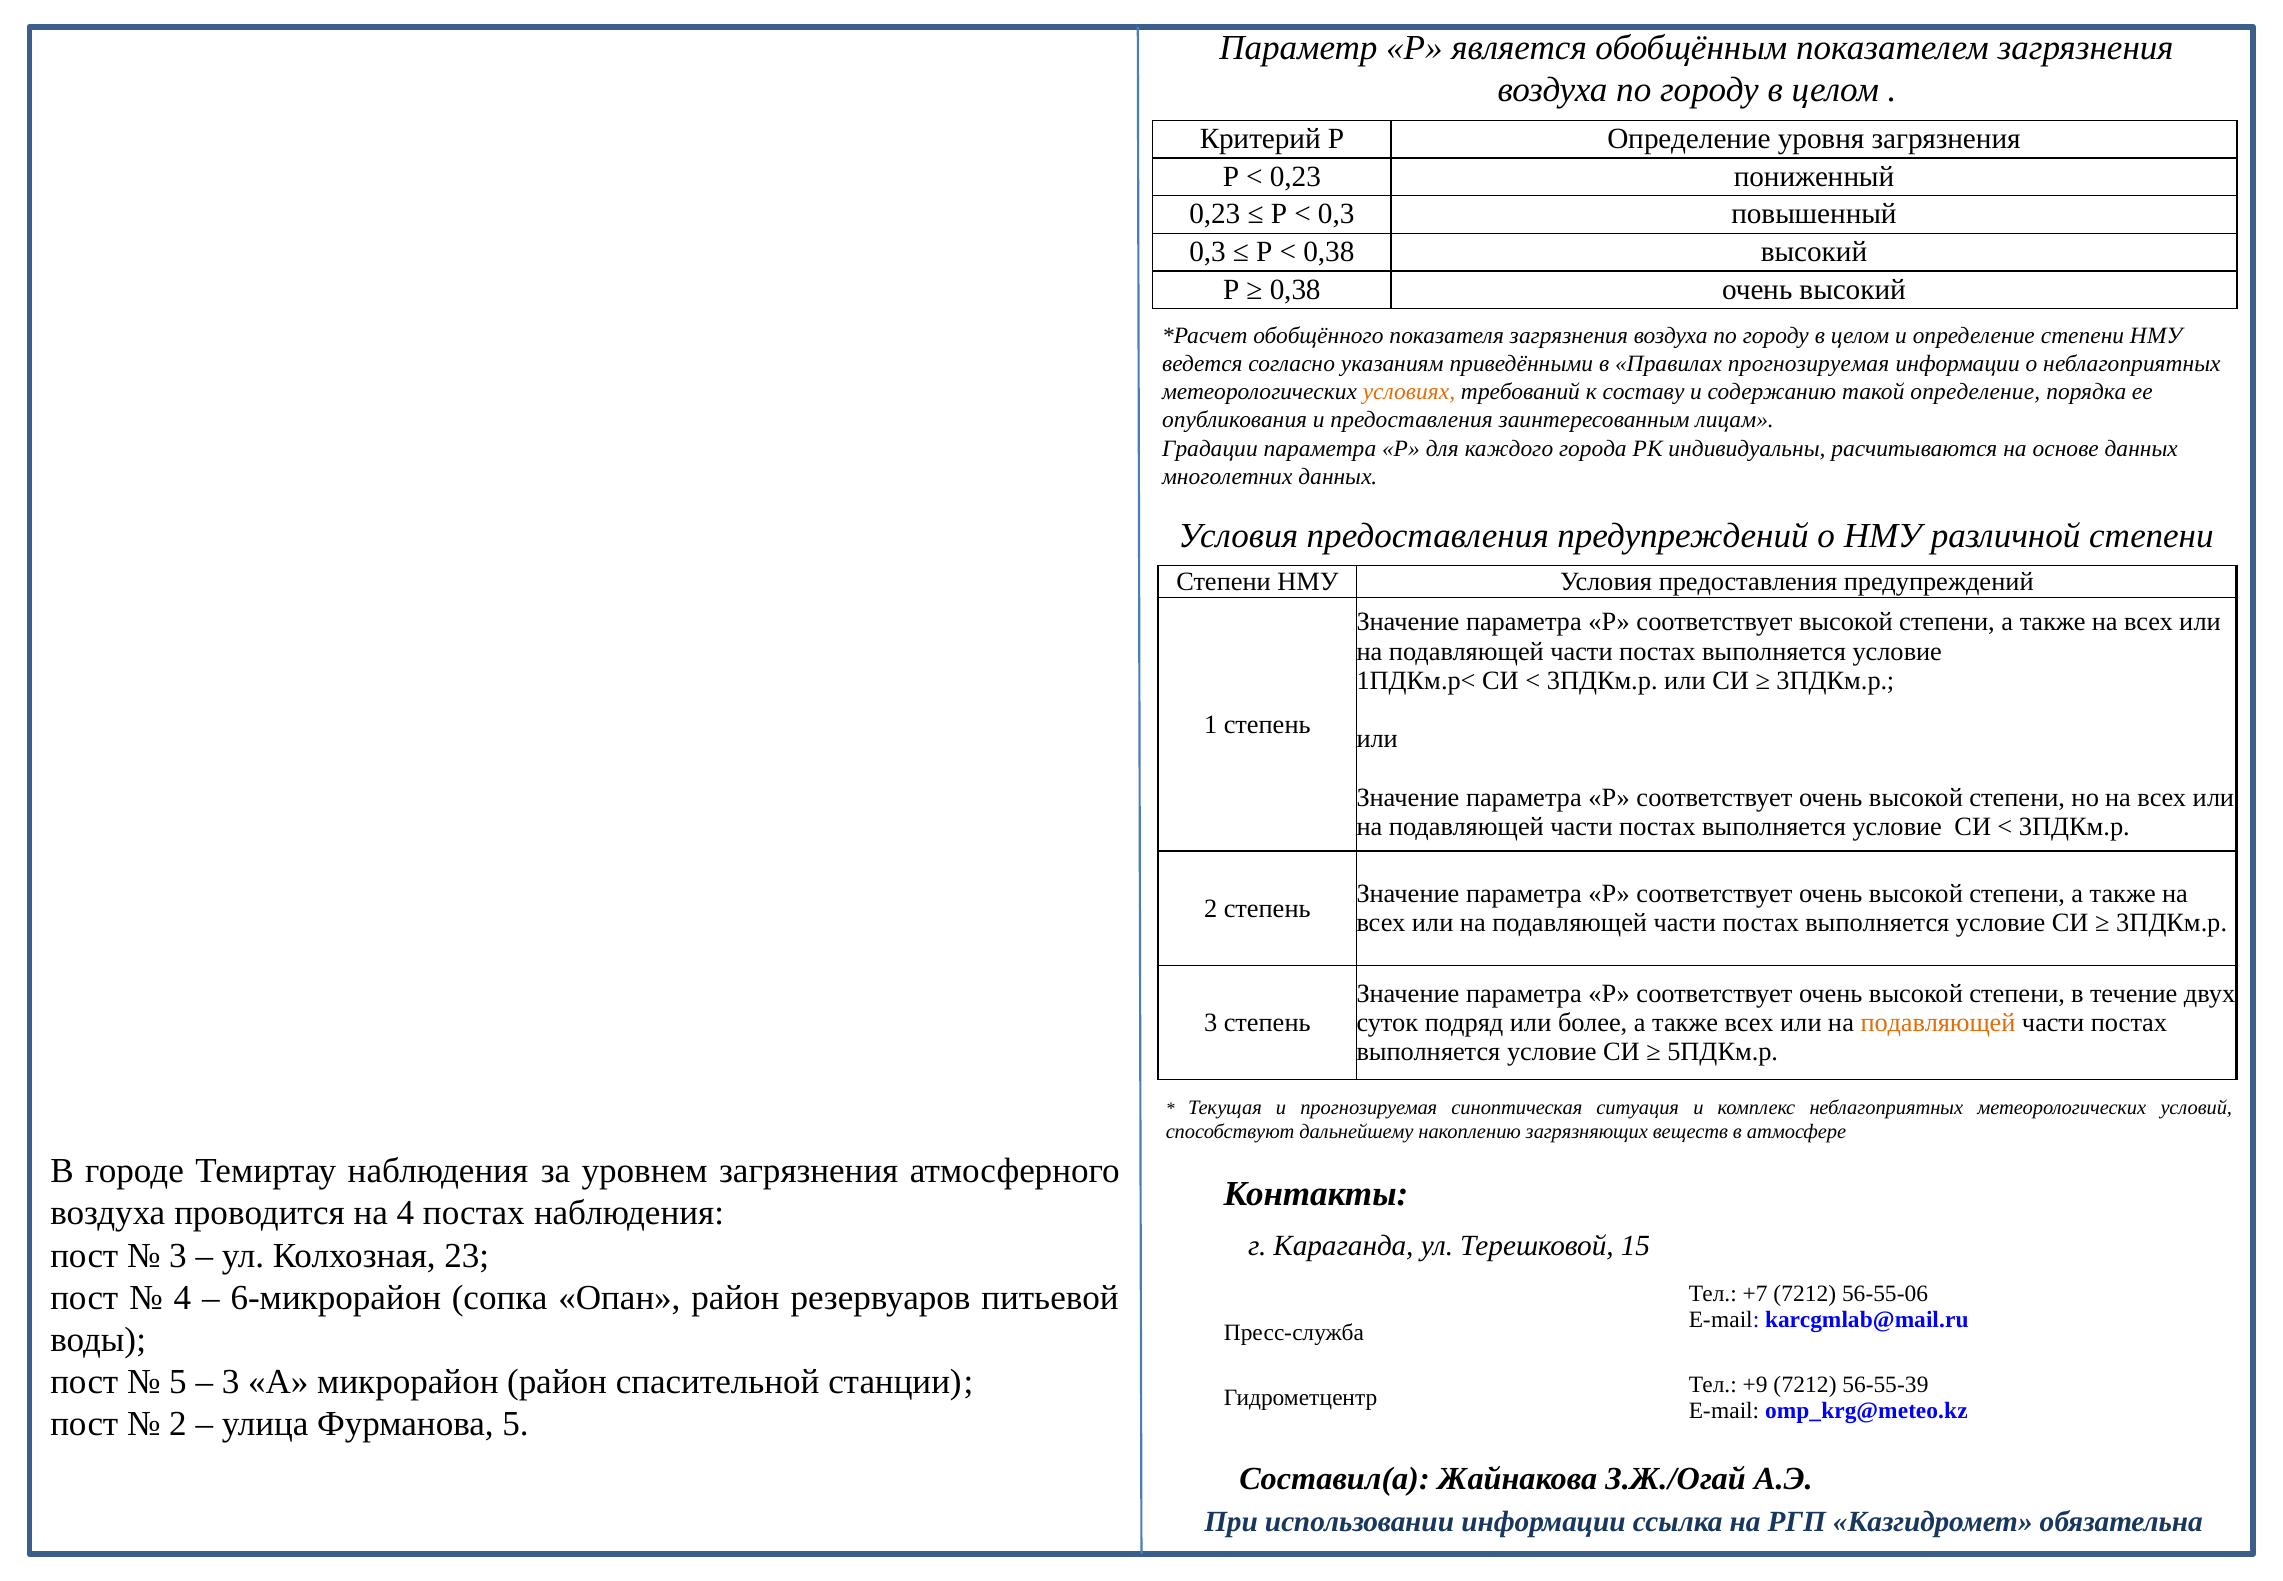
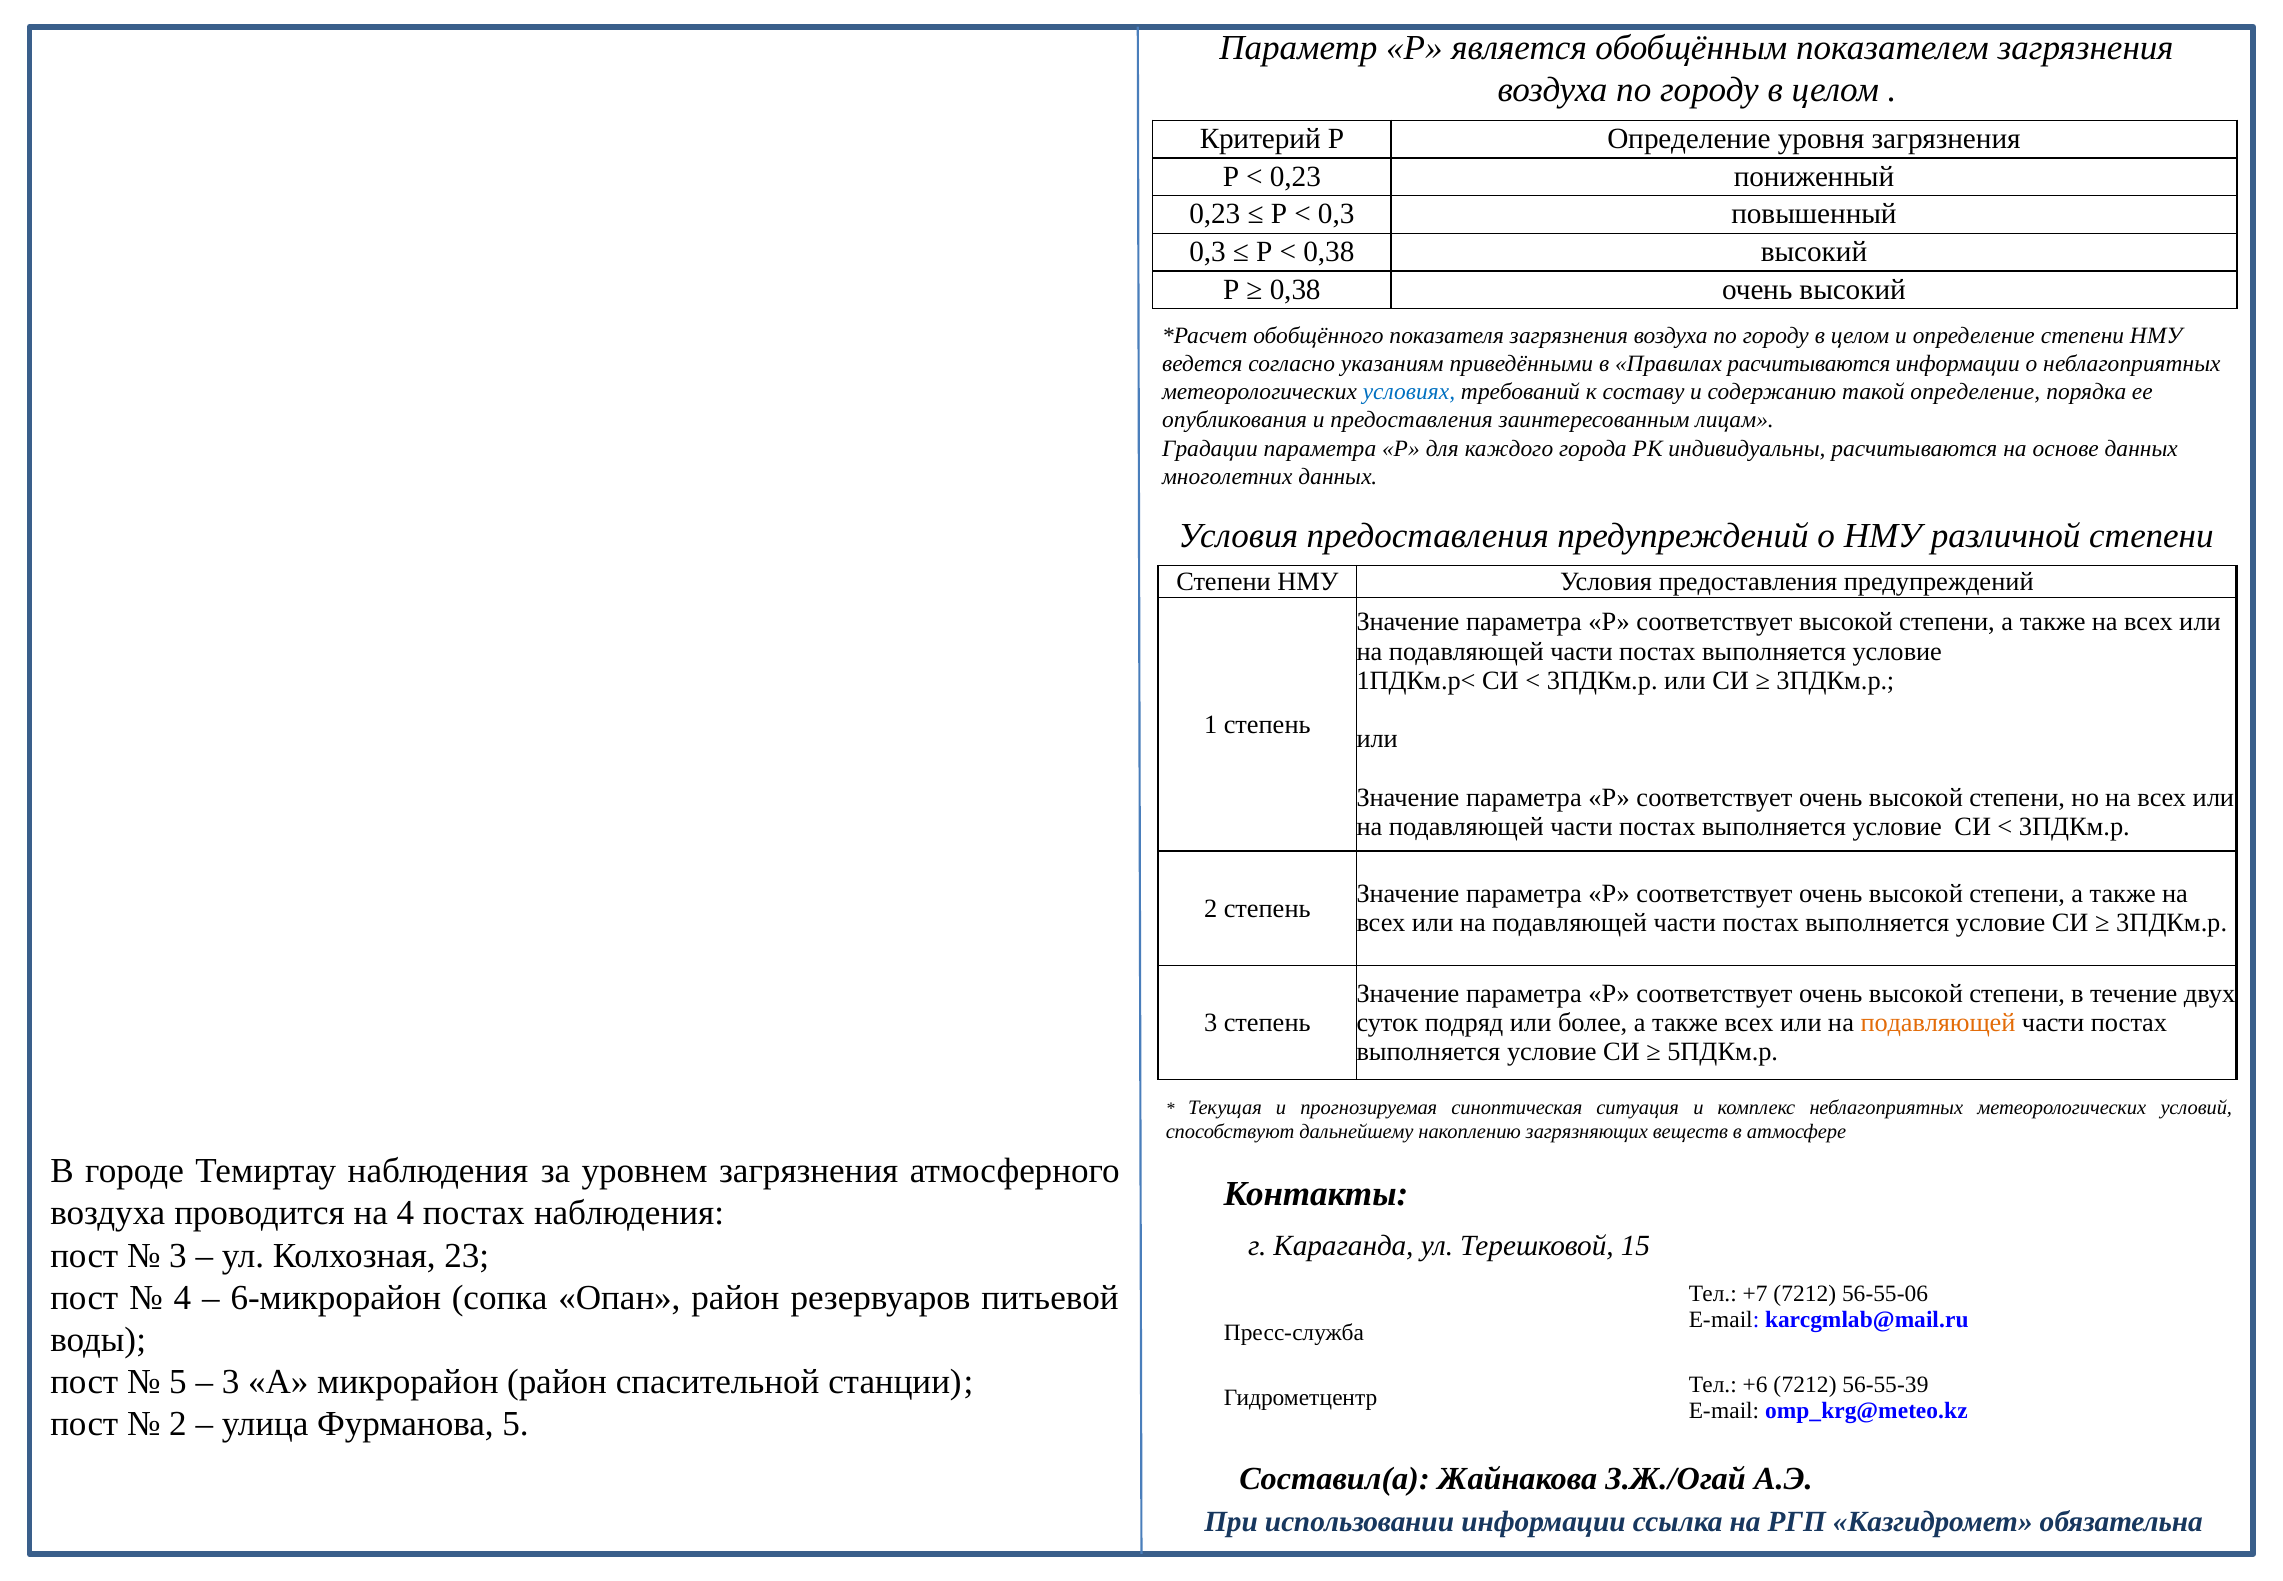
Правилах прогнозируемая: прогнозируемая -> расчитываются
условиях colour: orange -> blue
+9: +9 -> +6
